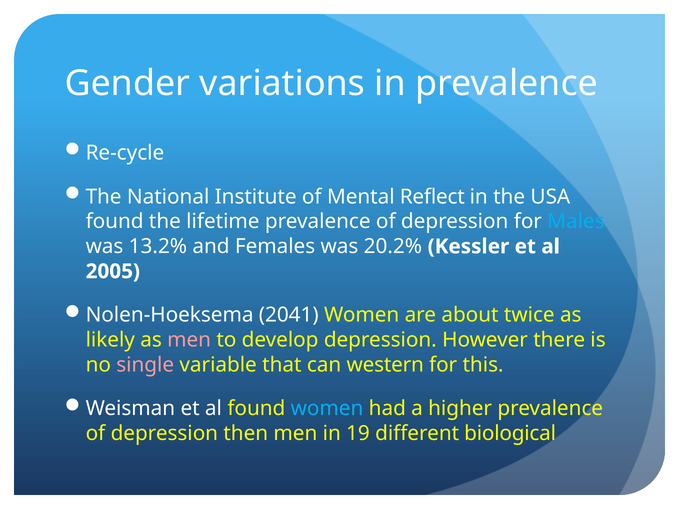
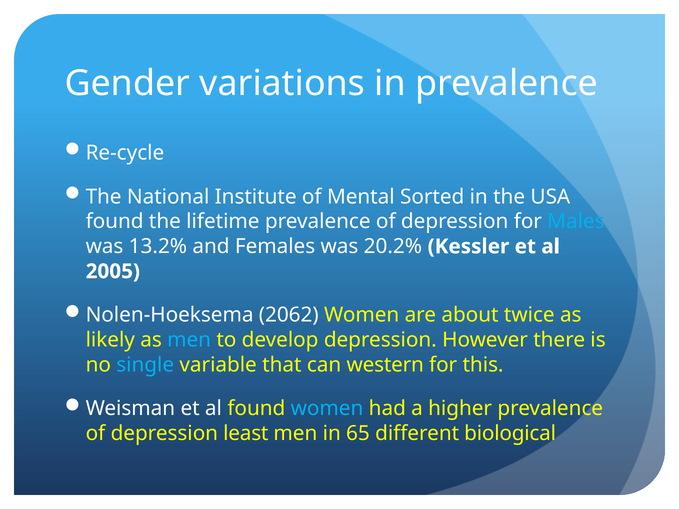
Reflect: Reflect -> Sorted
2041: 2041 -> 2062
men at (189, 340) colour: pink -> light blue
single colour: pink -> light blue
then: then -> least
19: 19 -> 65
